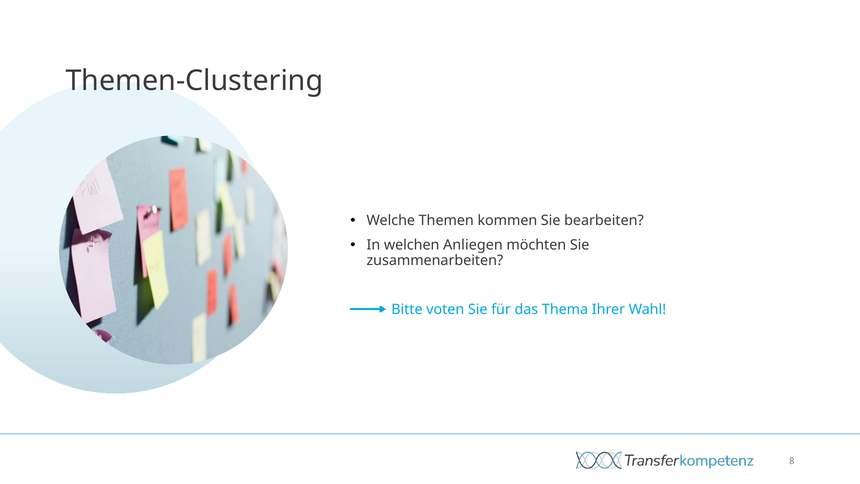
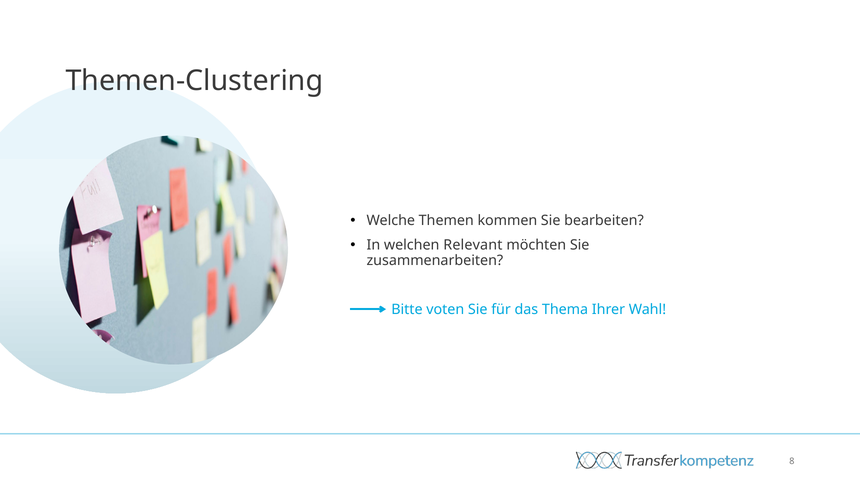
Anliegen: Anliegen -> Relevant
